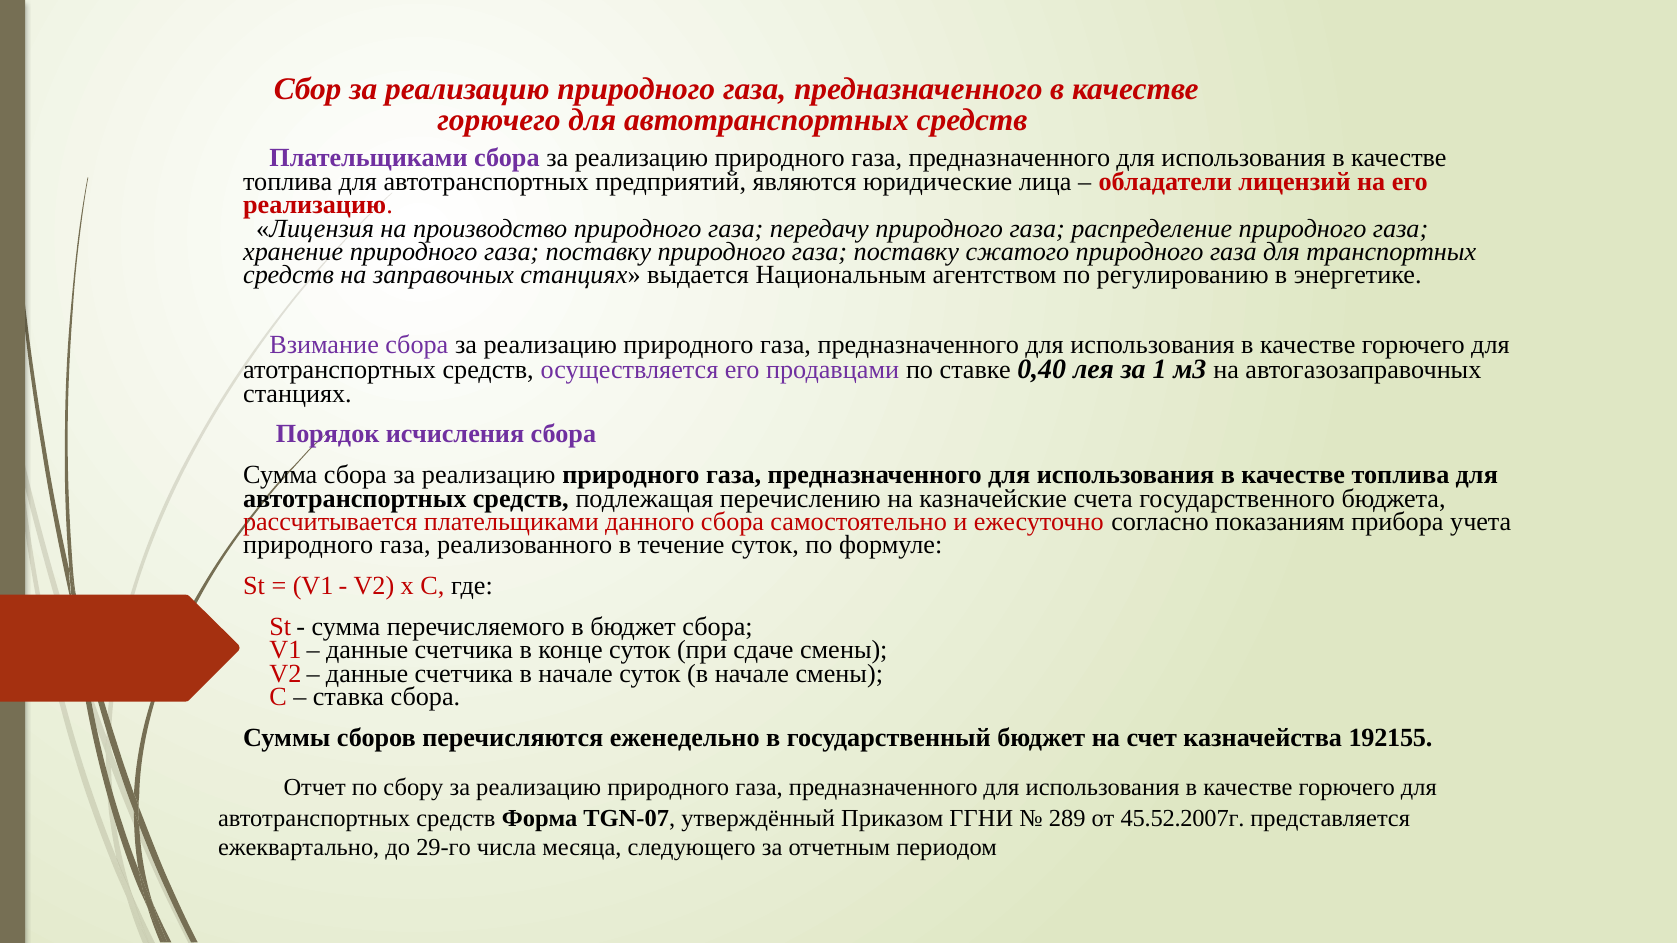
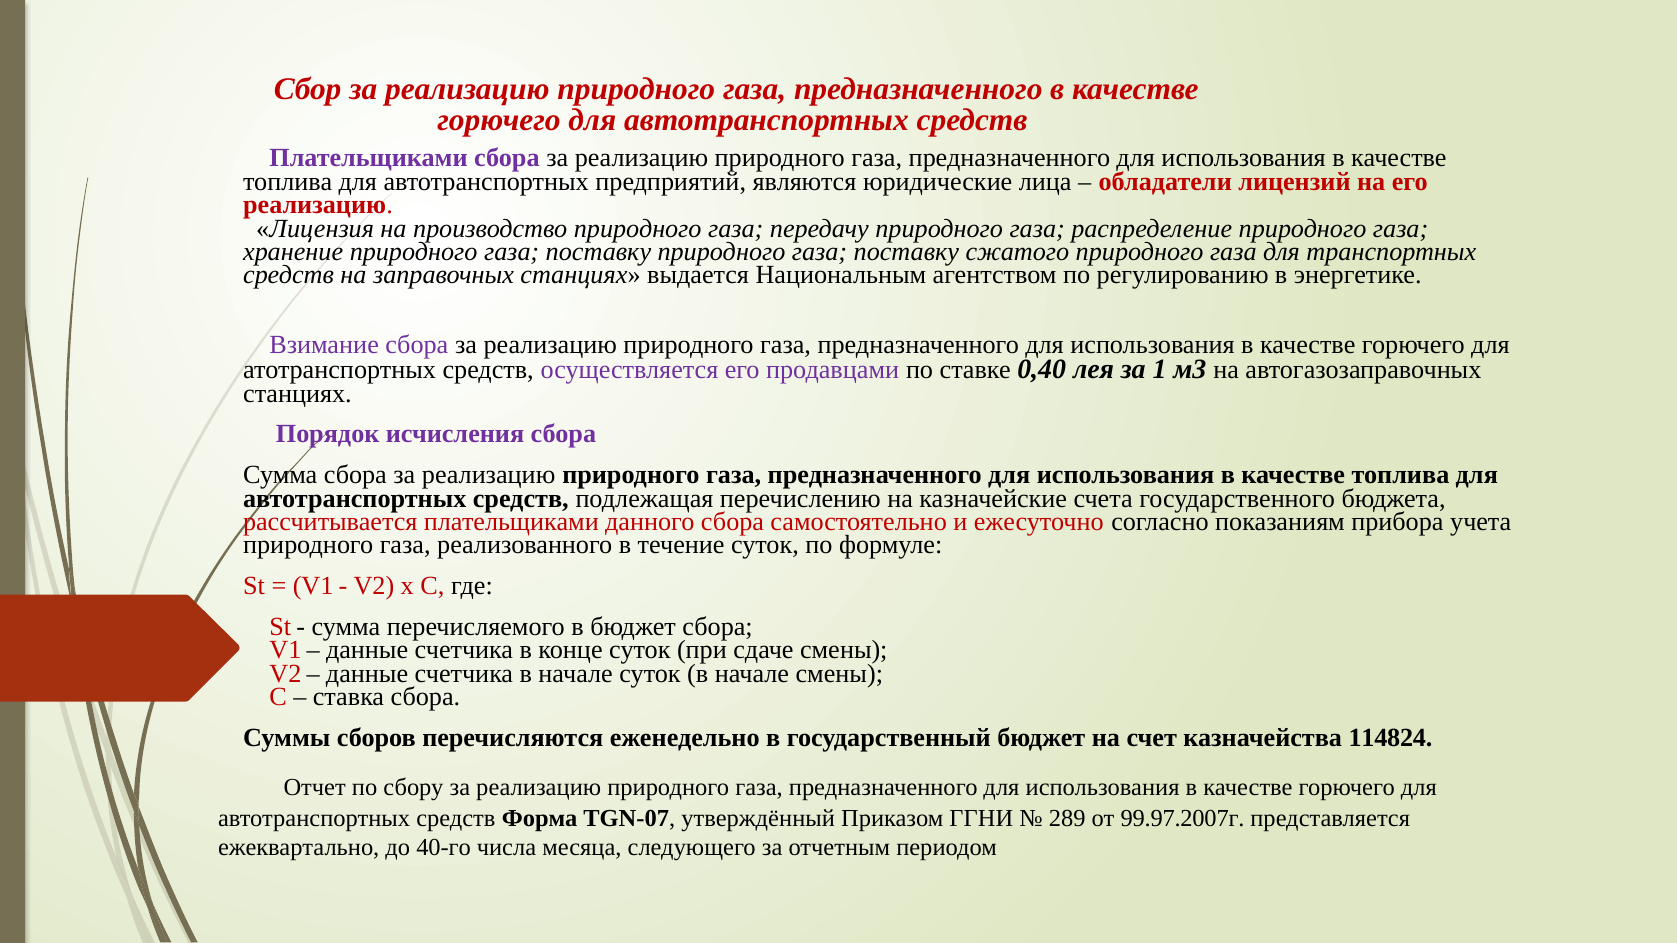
192155: 192155 -> 114824
45.52.2007г: 45.52.2007г -> 99.97.2007г
29-го: 29-го -> 40-го
